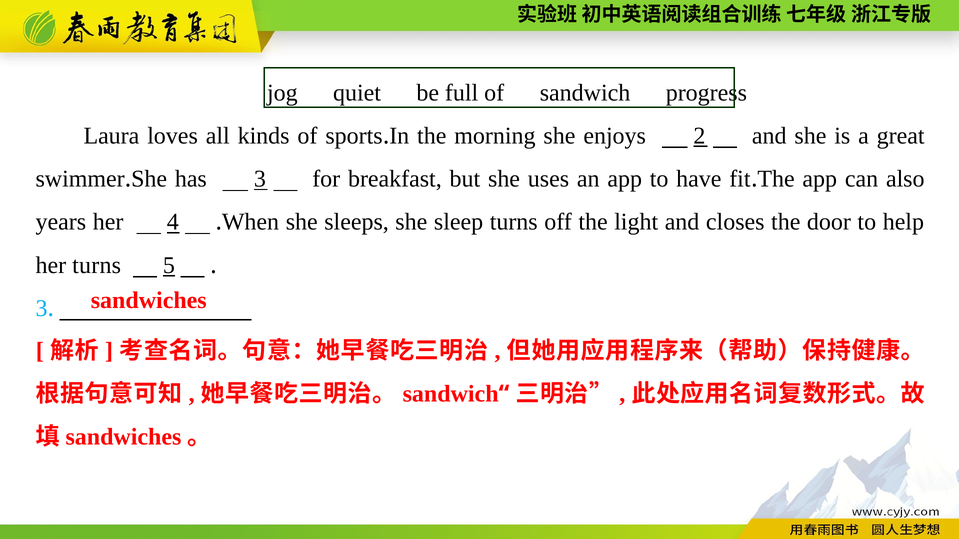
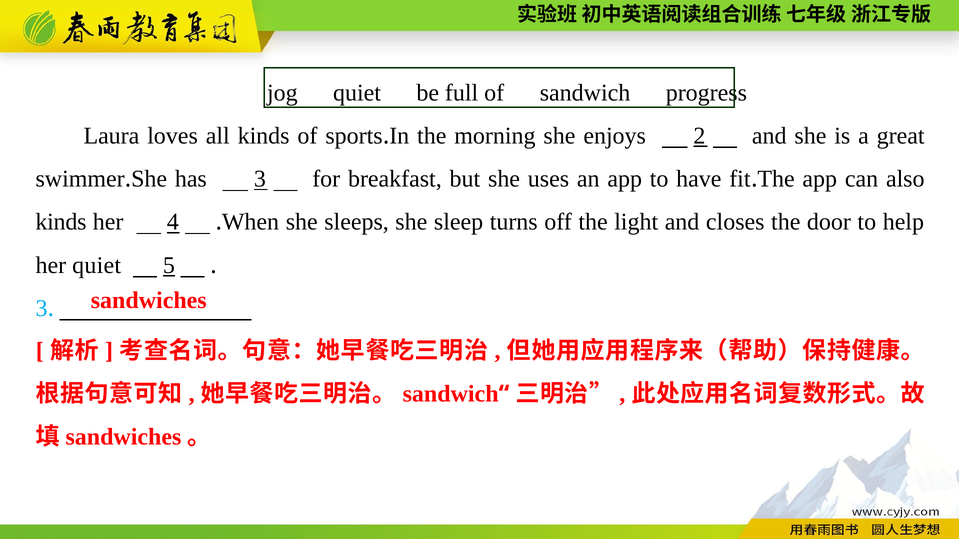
years at (61, 222): years -> kinds
her turns: turns -> quiet
